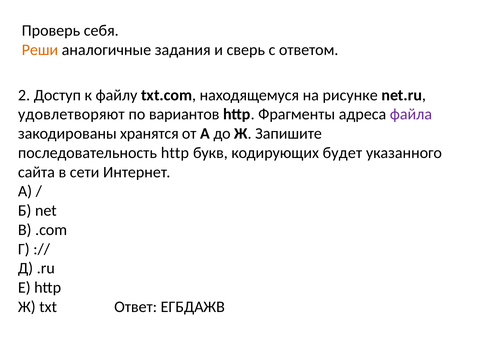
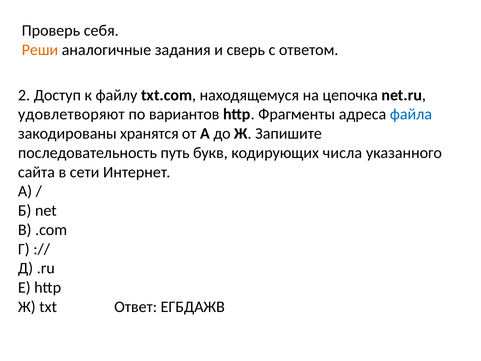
рисунке: рисунке -> цепочка
файла colour: purple -> blue
последовательность http: http -> путь
будет: будет -> числа
